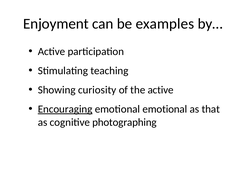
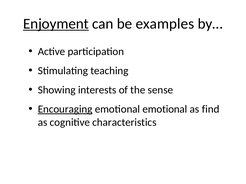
Enjoyment underline: none -> present
curiosity: curiosity -> interests
the active: active -> sense
that: that -> find
photographing: photographing -> characteristics
